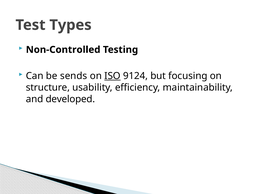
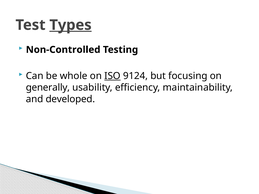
Types underline: none -> present
sends: sends -> whole
structure: structure -> generally
